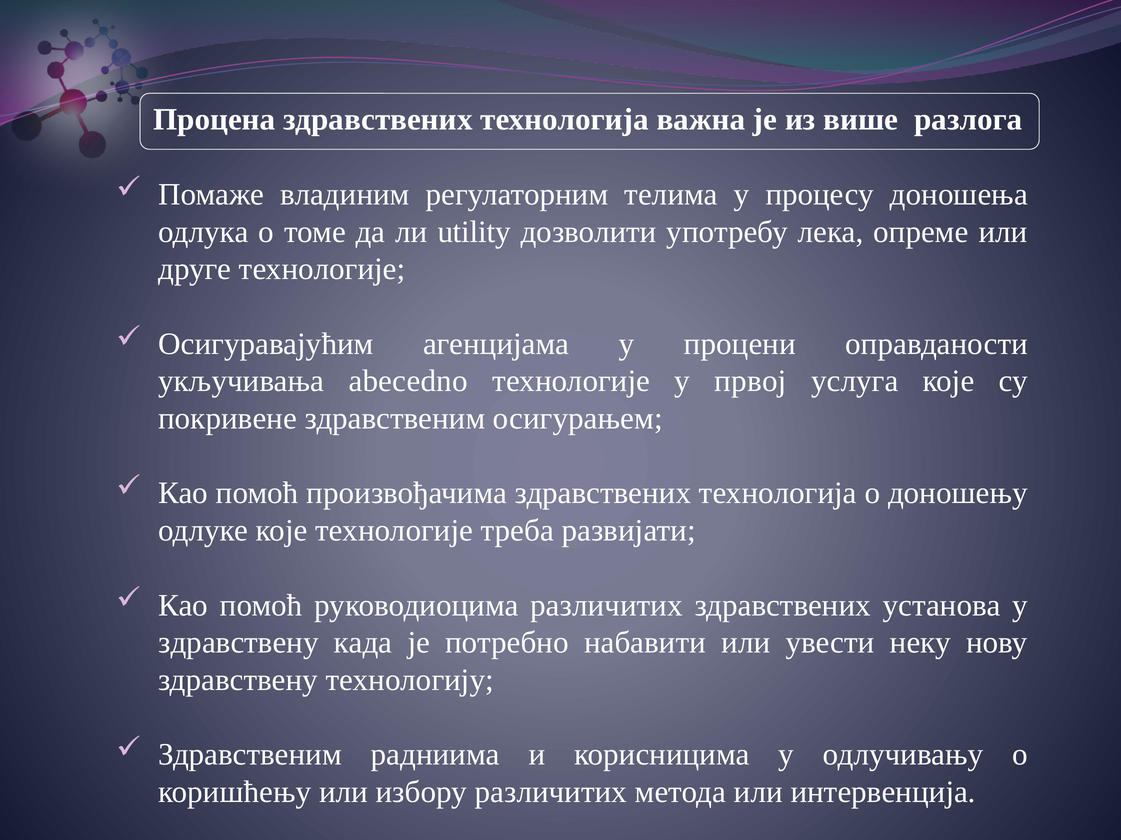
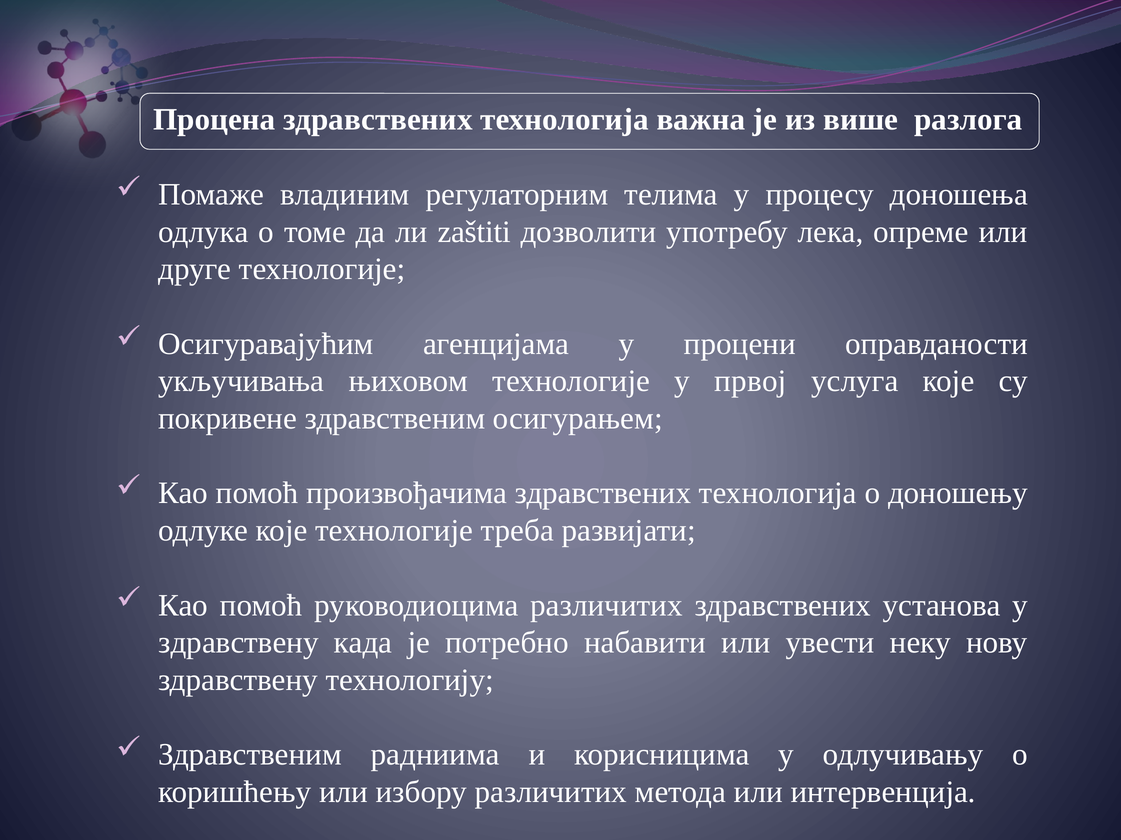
utility: utility -> zaštiti
abecedno: abecedno -> њиховом
